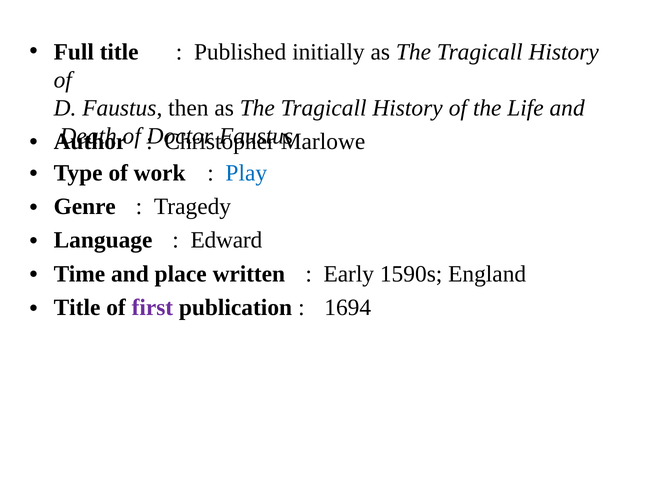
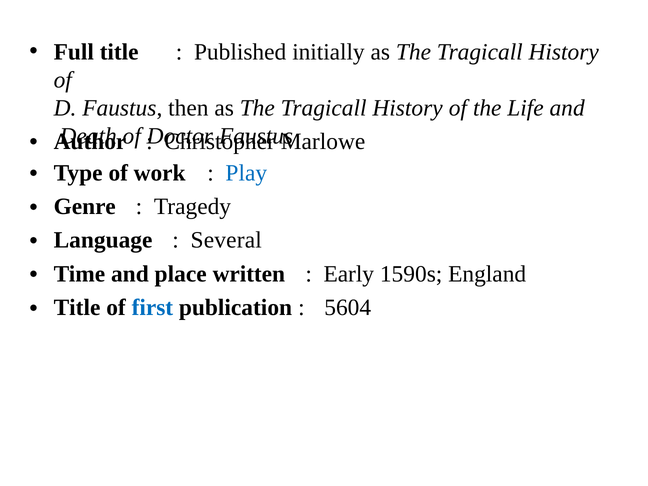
Edward: Edward -> Several
first colour: purple -> blue
1694: 1694 -> 5604
